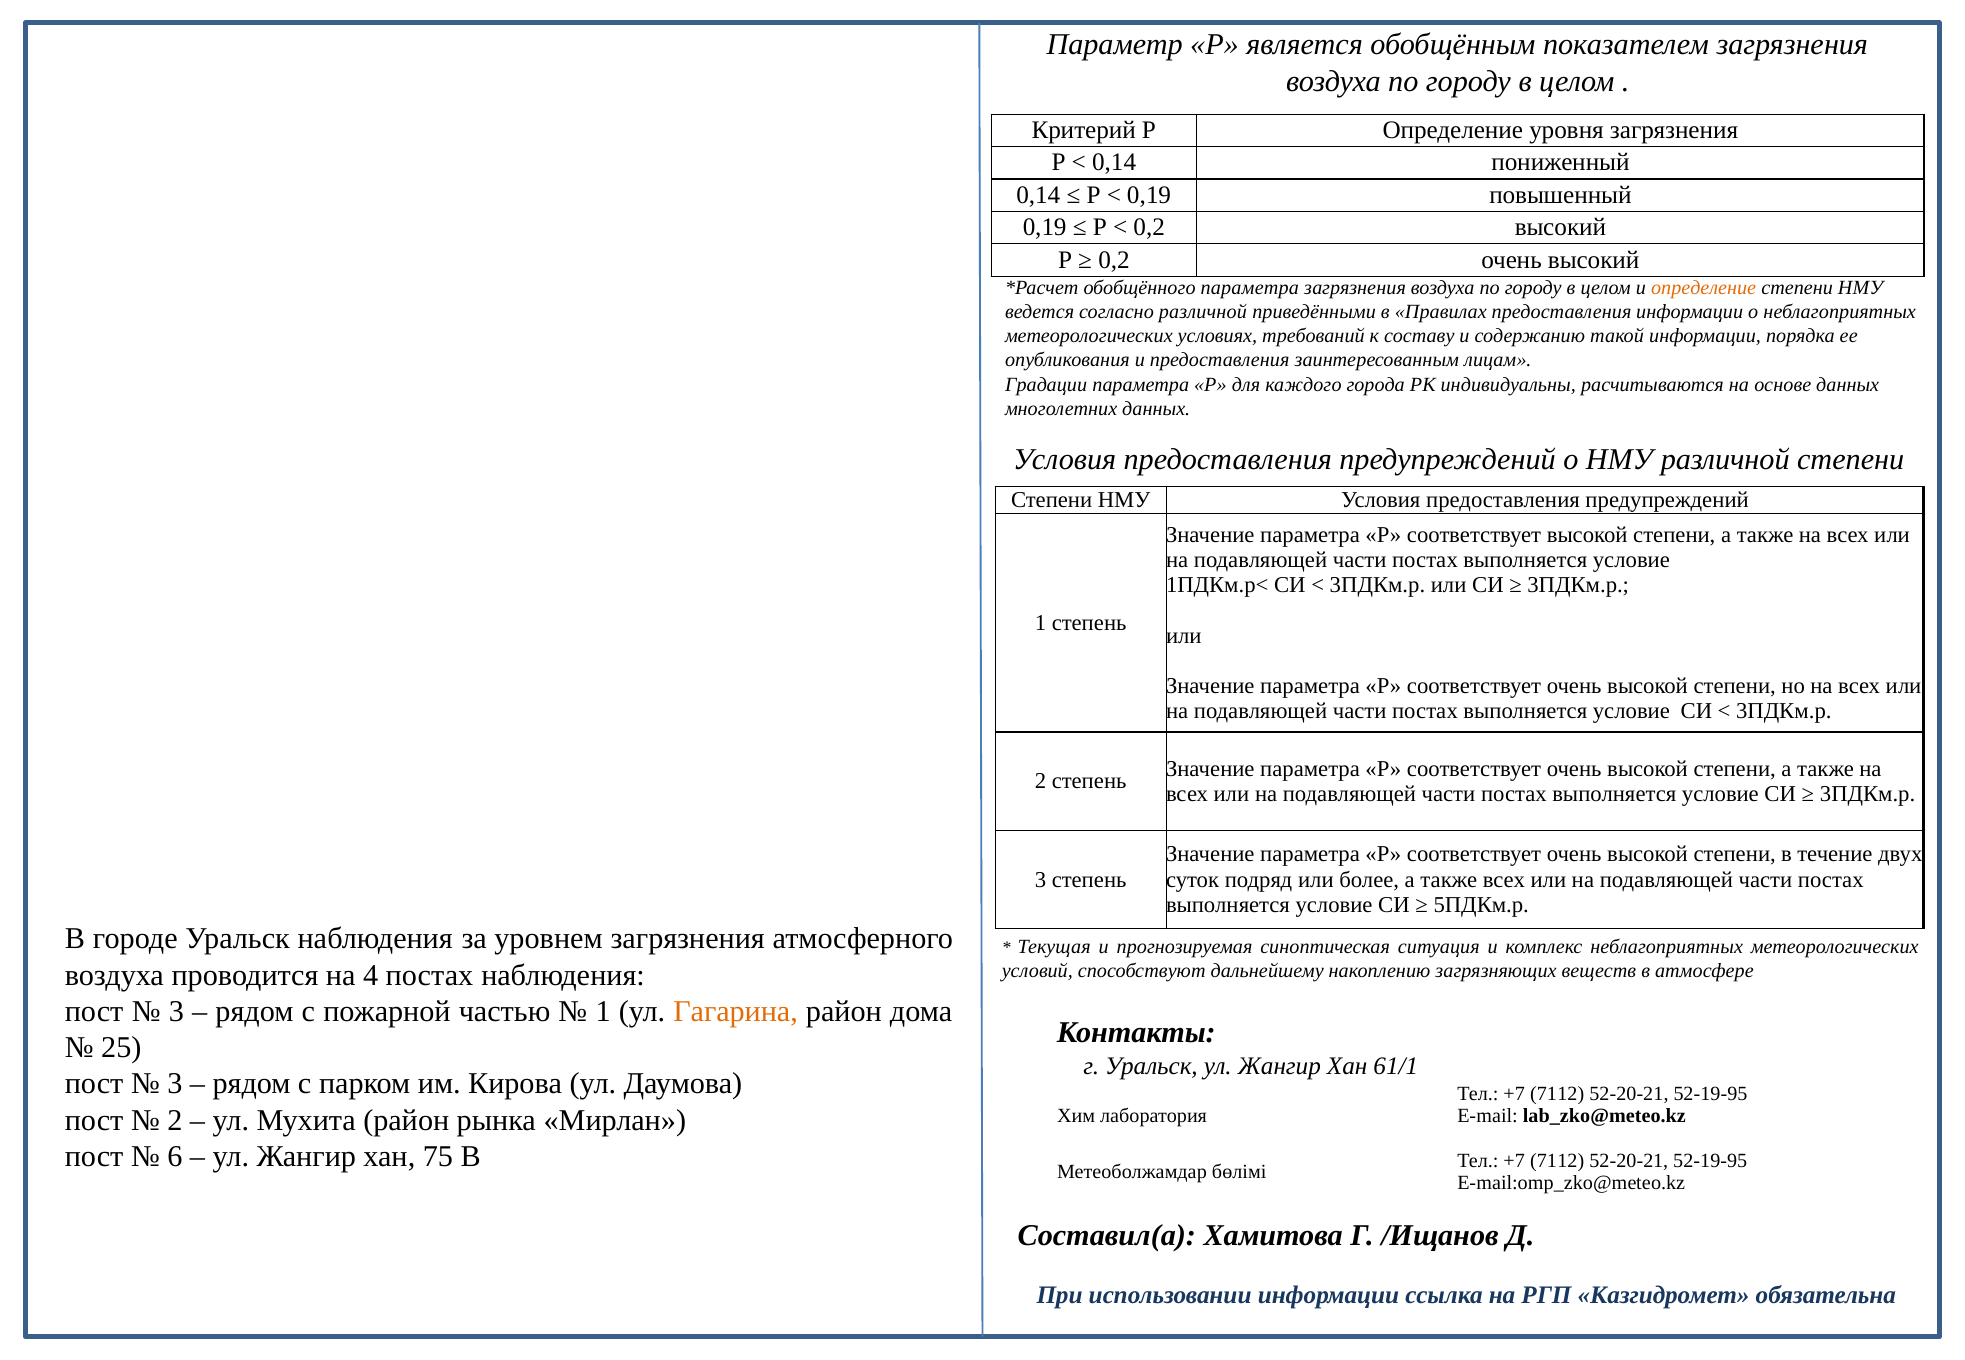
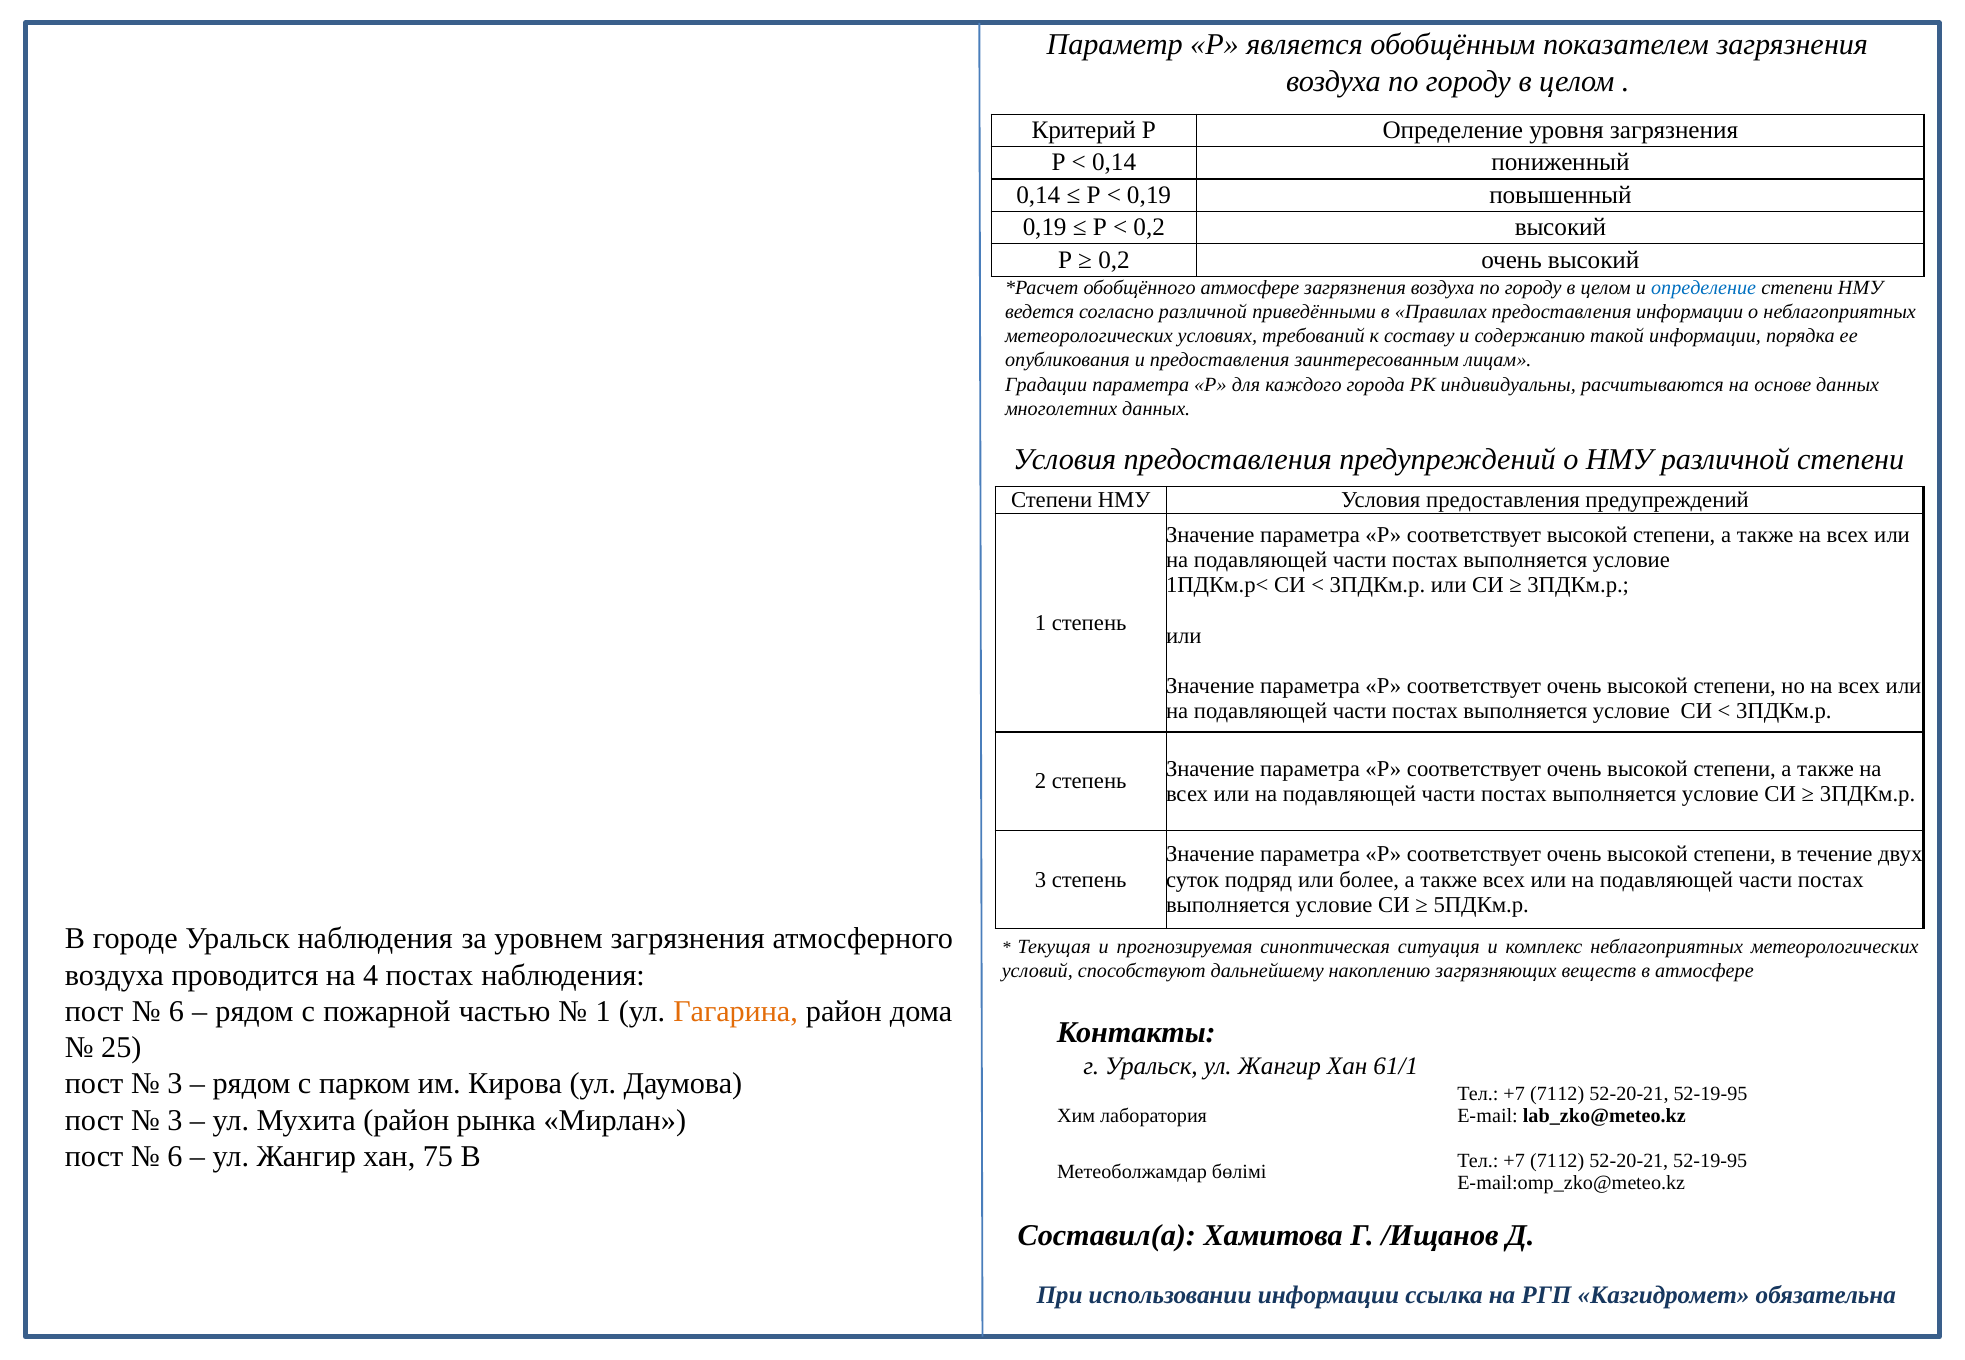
обобщённого параметра: параметра -> атмосфере
определение at (1704, 288) colour: orange -> blue
3 at (176, 1012): 3 -> 6
2 at (175, 1120): 2 -> 3
